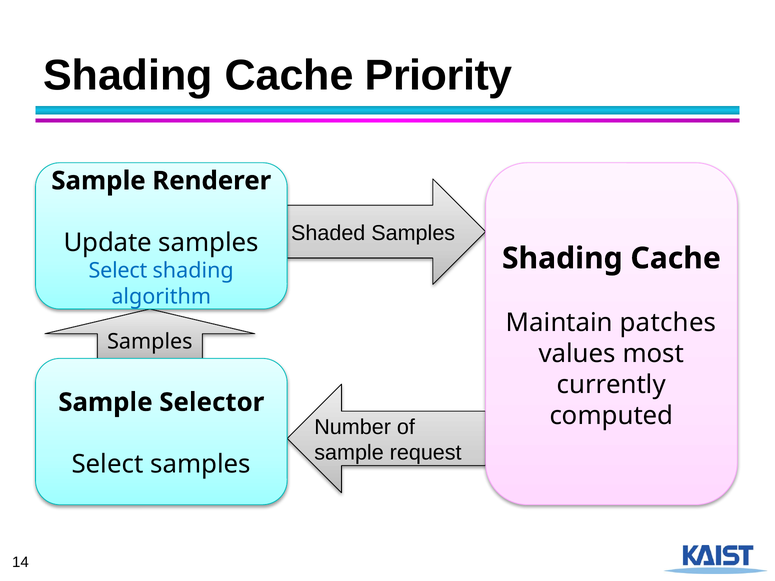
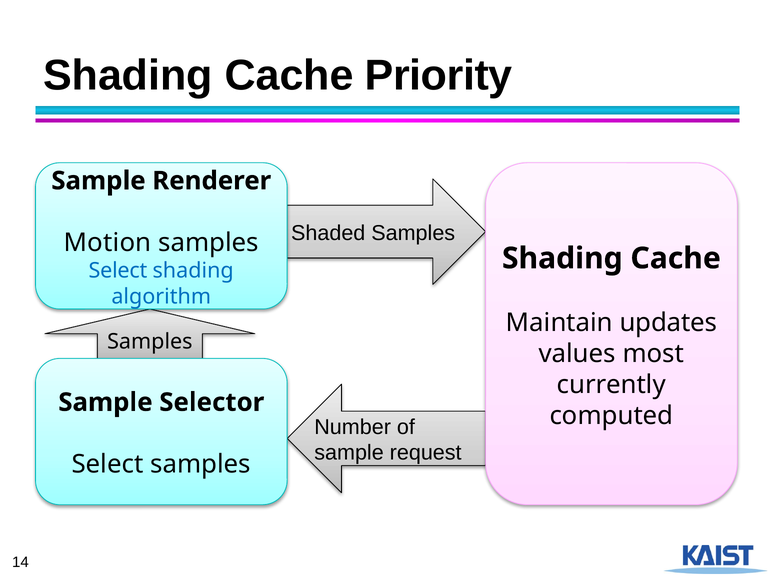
Update: Update -> Motion
patches: patches -> updates
